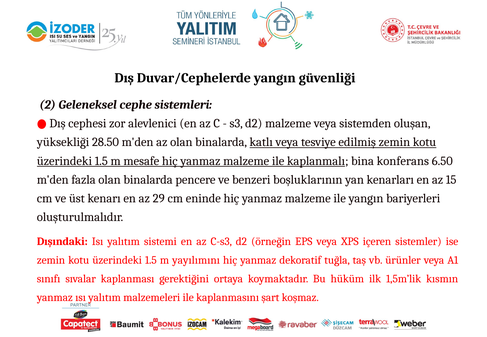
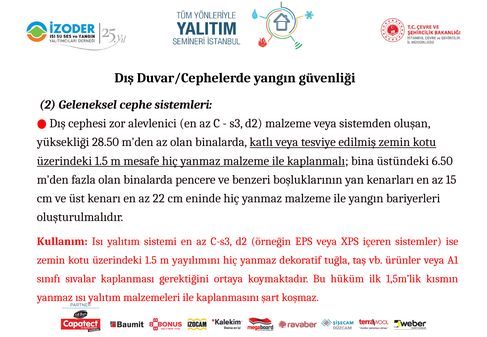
konferans: konferans -> üstündeki
29: 29 -> 22
Dışındaki: Dışındaki -> Kullanım
